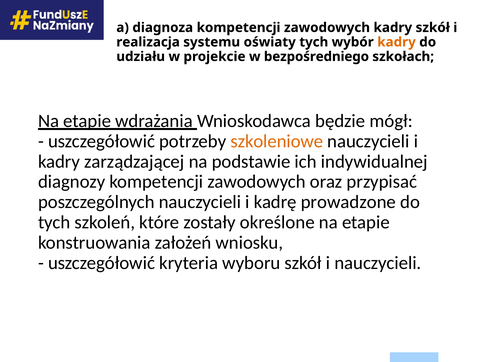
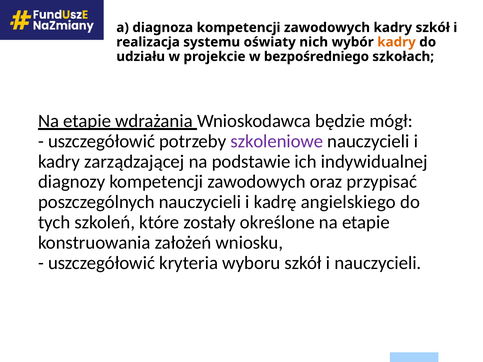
oświaty tych: tych -> nich
szkoleniowe colour: orange -> purple
prowadzone: prowadzone -> angielskiego
